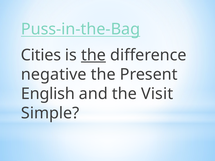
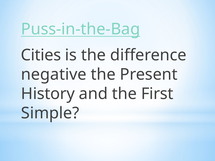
the at (93, 55) underline: present -> none
English: English -> History
Visit: Visit -> First
